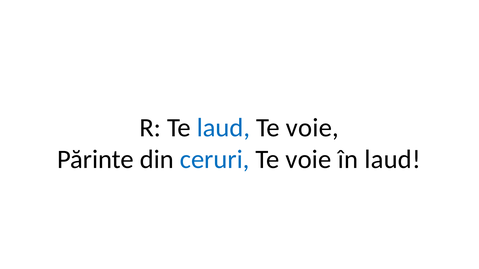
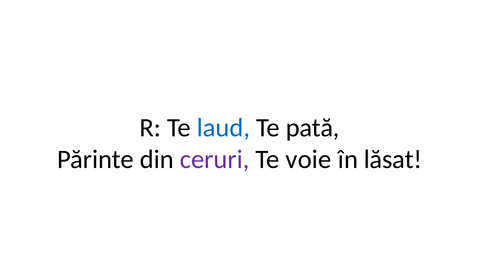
voie at (312, 128): voie -> pată
ceruri colour: blue -> purple
în laud: laud -> lăsat
